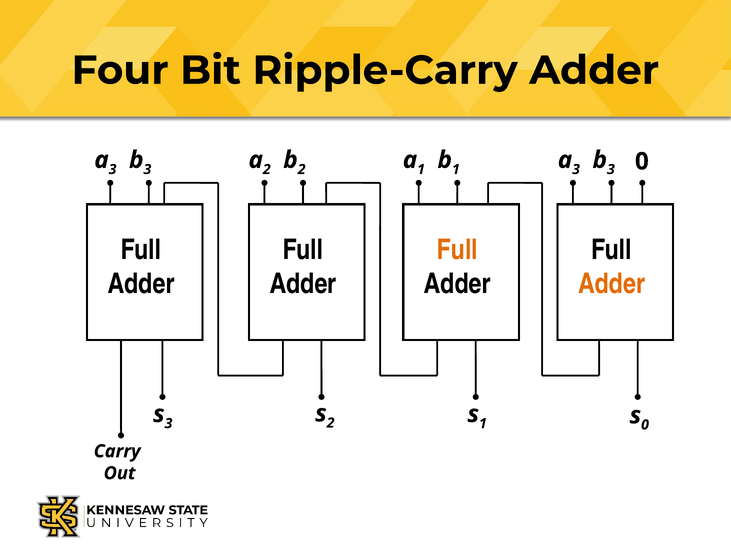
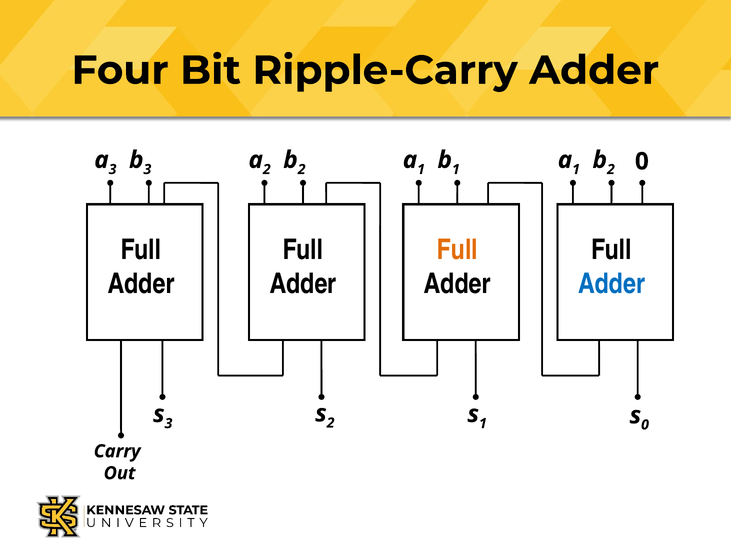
3 at (576, 169): 3 -> 1
3 at (611, 169): 3 -> 2
Adder at (612, 284) colour: orange -> blue
